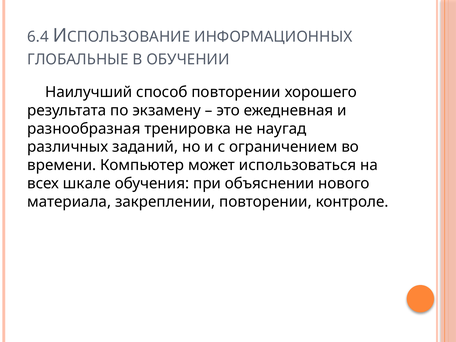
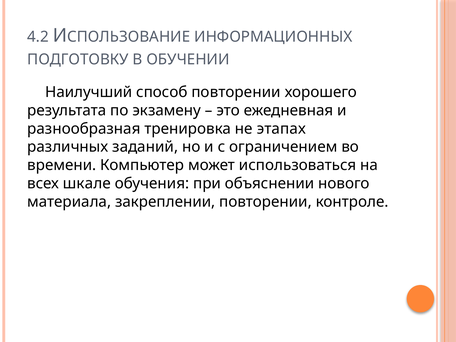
6.4: 6.4 -> 4.2
ГЛОБАЛЬНЫЕ: ГЛОБАЛЬНЫЕ -> ПОДГОТОВКУ
наугад: наугад -> этапах
